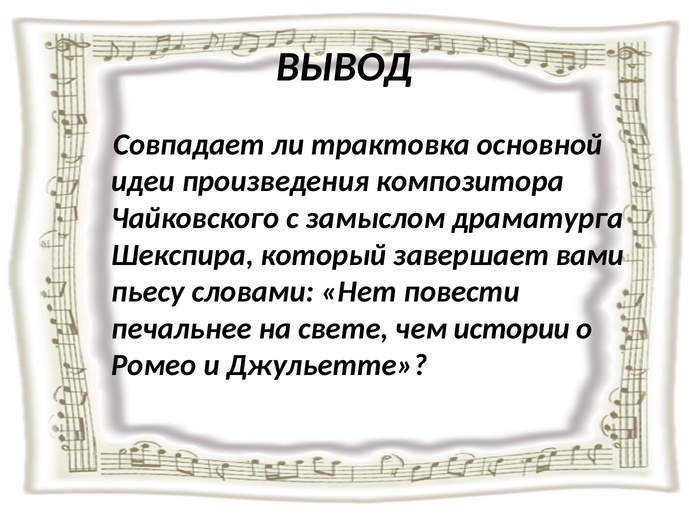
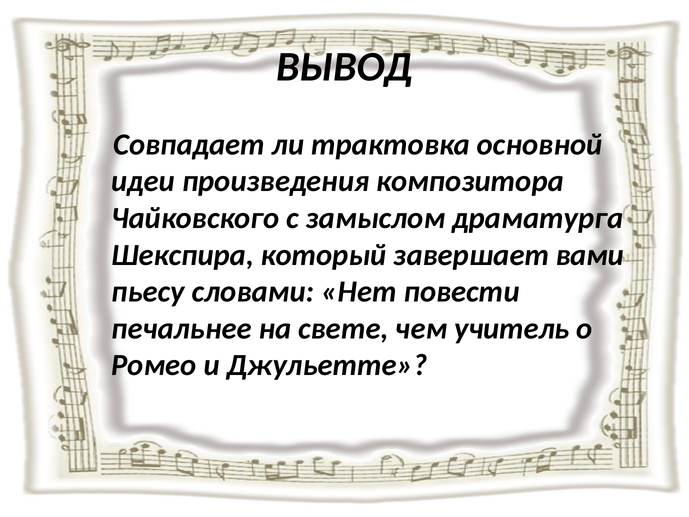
истории: истории -> учитель
